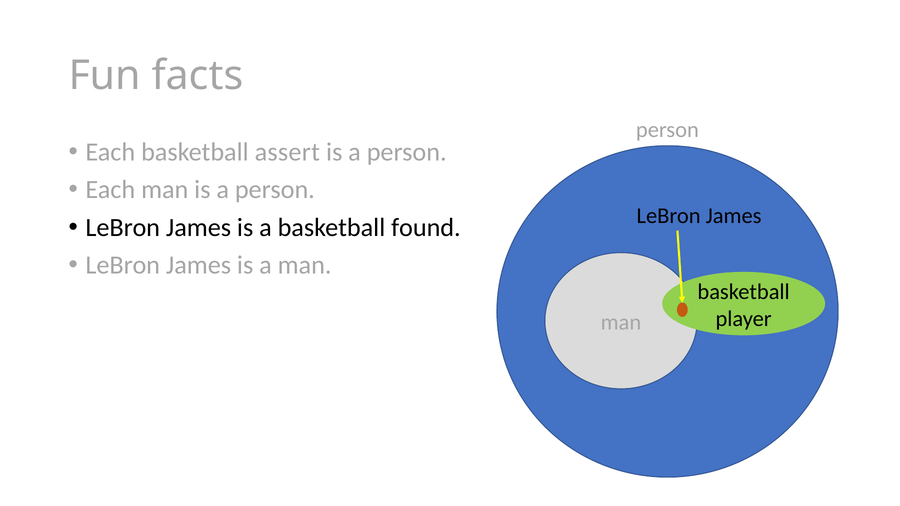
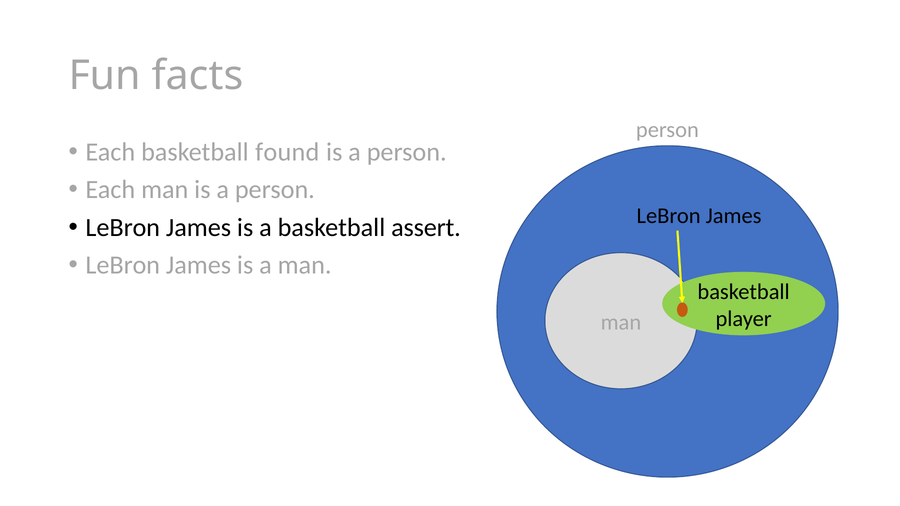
assert: assert -> found
found: found -> assert
